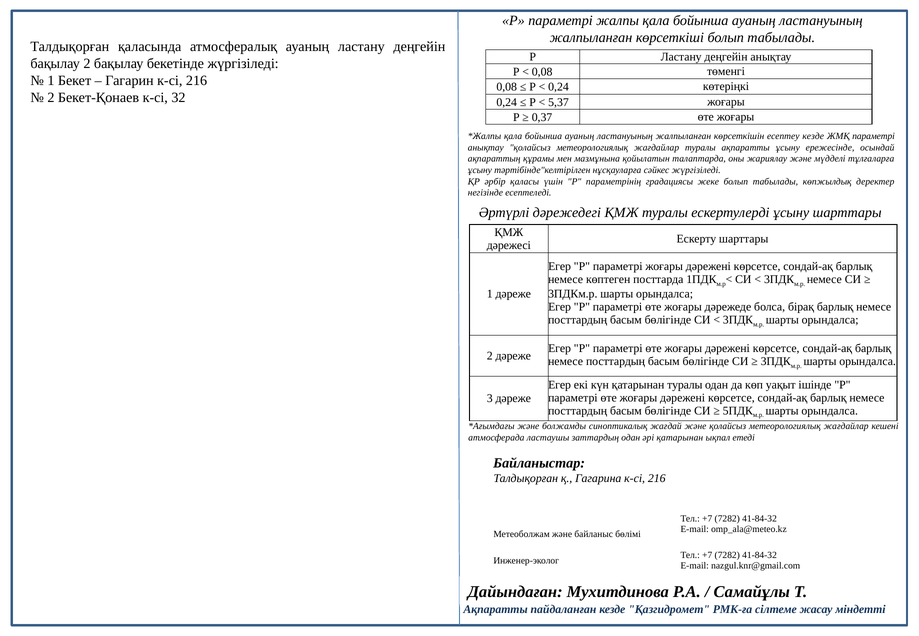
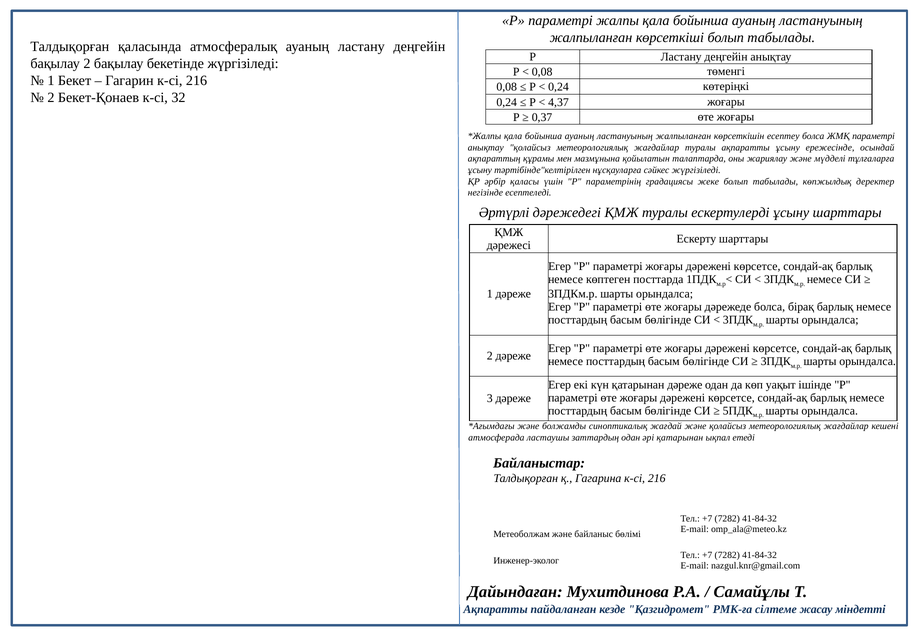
5,37: 5,37 -> 4,37
есептеу кезде: кезде -> болса
қатарынан туралы: туралы -> дәреже
